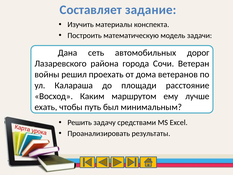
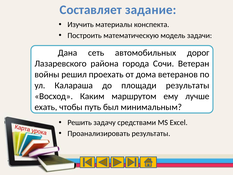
площади расстояние: расстояние -> результаты
